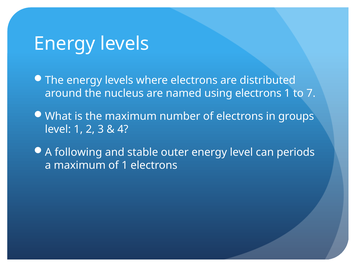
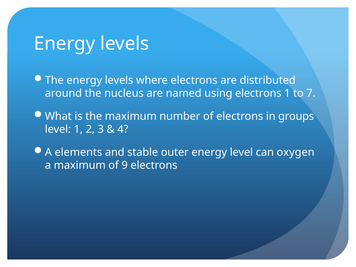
following: following -> elements
periods: periods -> oxygen
of 1: 1 -> 9
